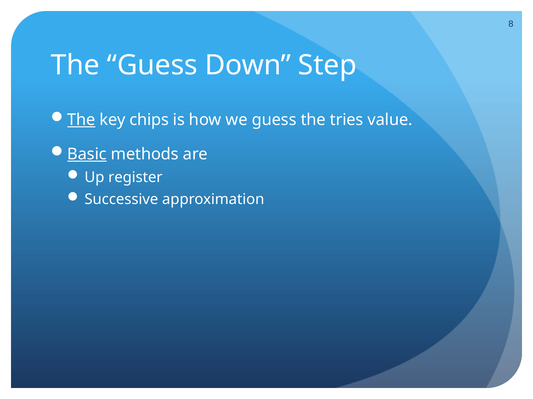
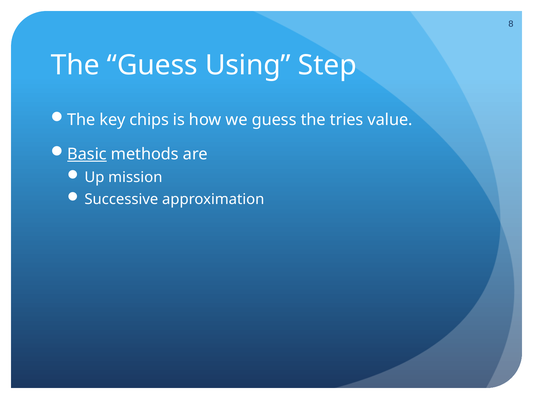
Down: Down -> Using
The at (81, 120) underline: present -> none
register: register -> mission
